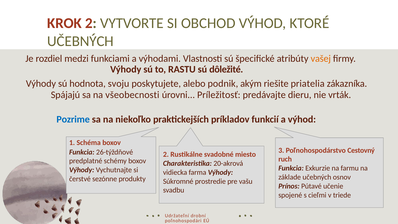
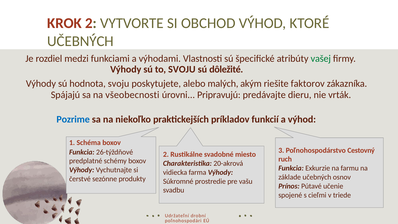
vašej colour: orange -> green
to RASTU: RASTU -> SVOJU
podnik: podnik -> malých
priatelia: priatelia -> faktorov
Príležitosť: Príležitosť -> Pripravujú
